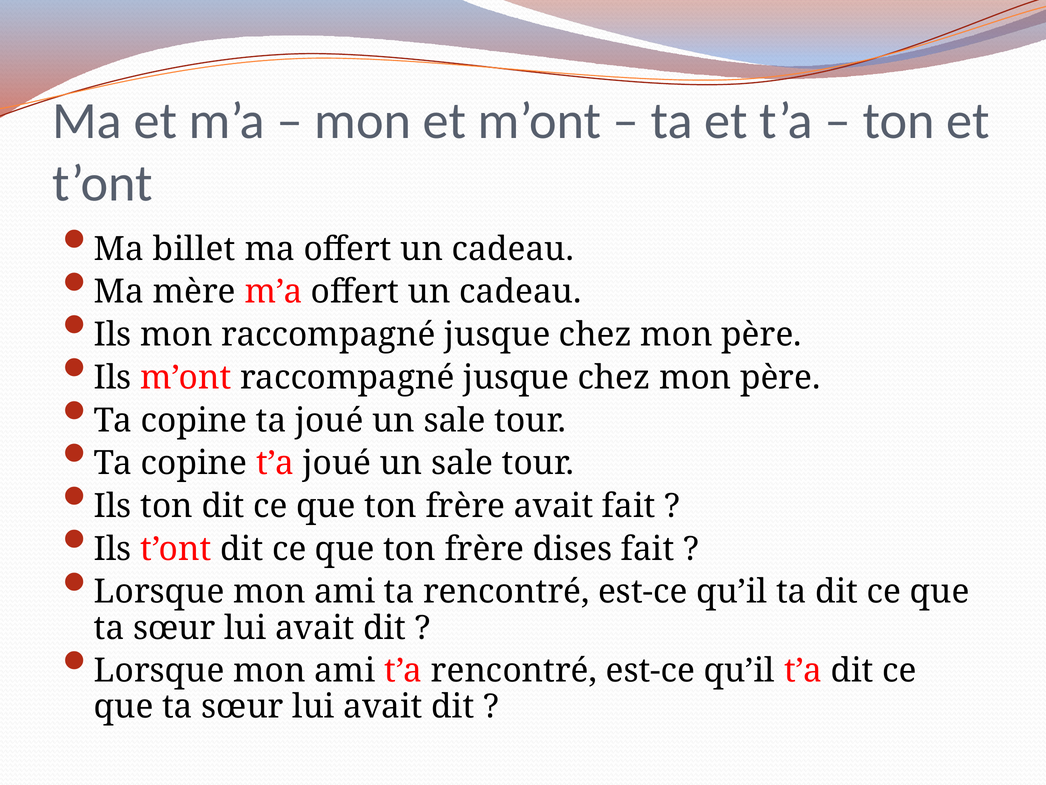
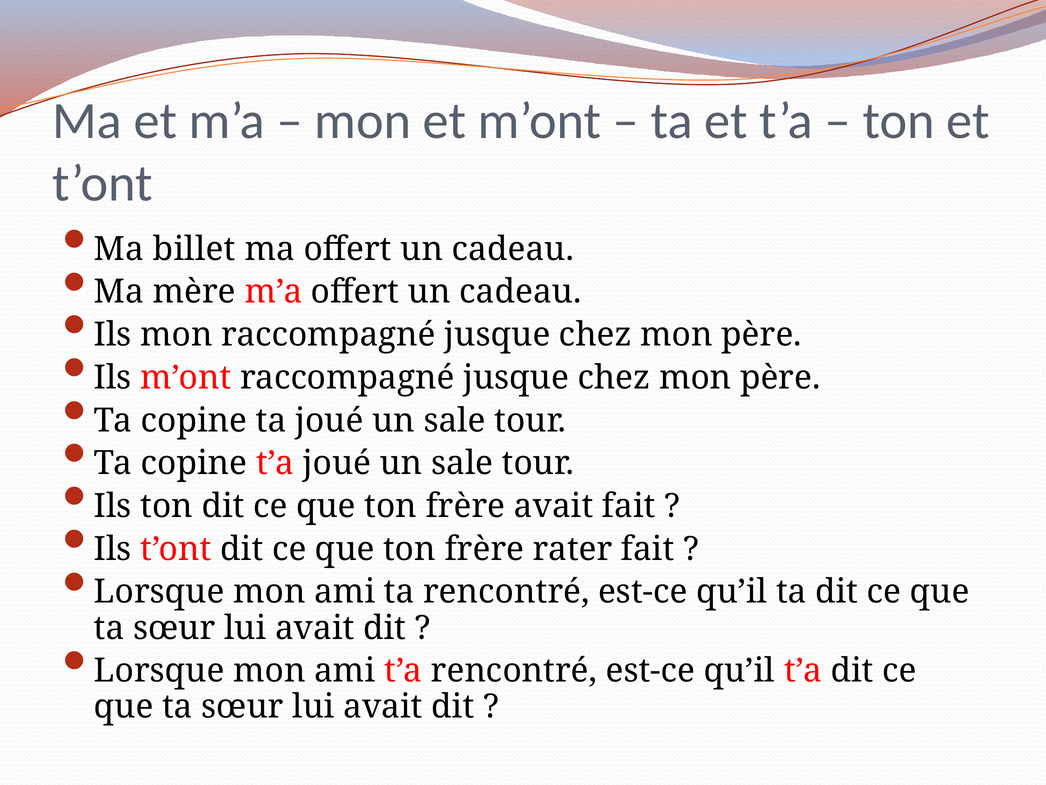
dises: dises -> rater
